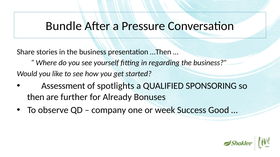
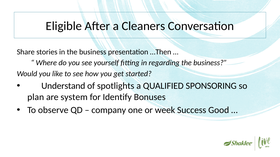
Bundle: Bundle -> Eligible
Pressure: Pressure -> Cleaners
Assessment: Assessment -> Understand
then: then -> plan
further: further -> system
Already: Already -> Identify
